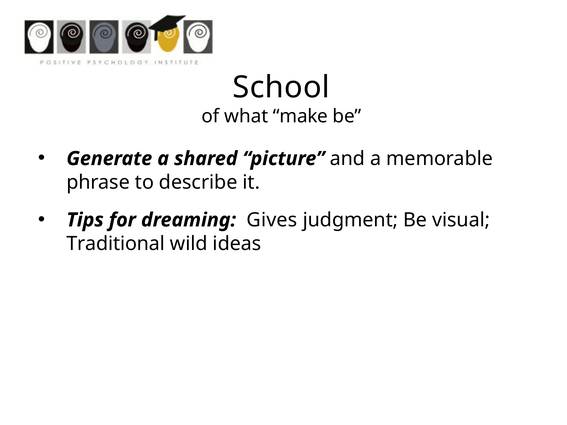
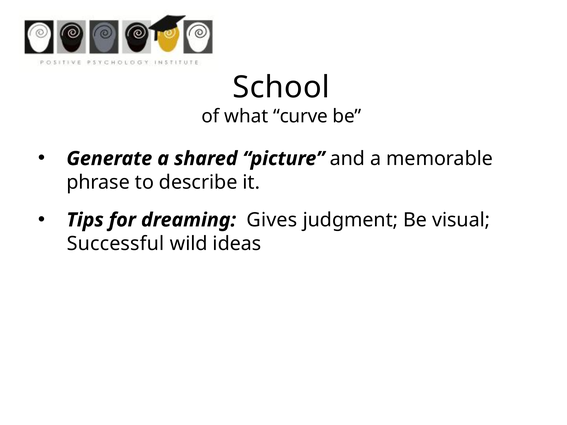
make: make -> curve
Traditional: Traditional -> Successful
